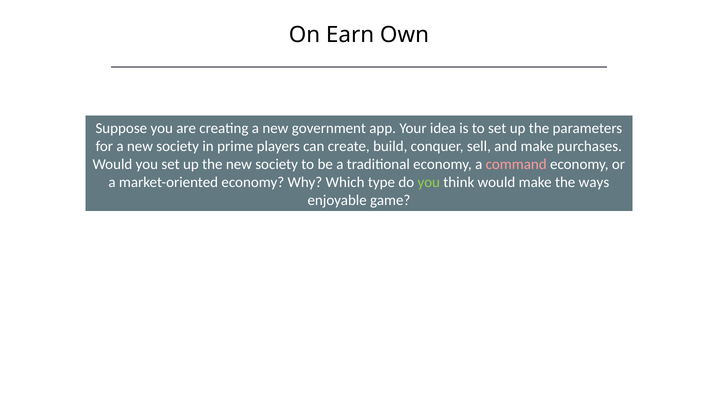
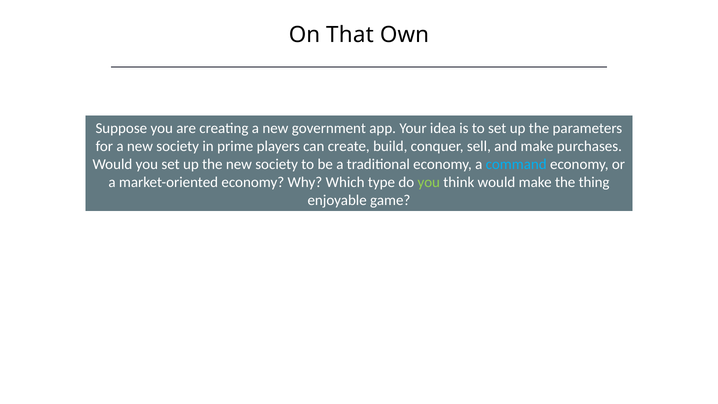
Earn: Earn -> That
command colour: pink -> light blue
ways: ways -> thing
